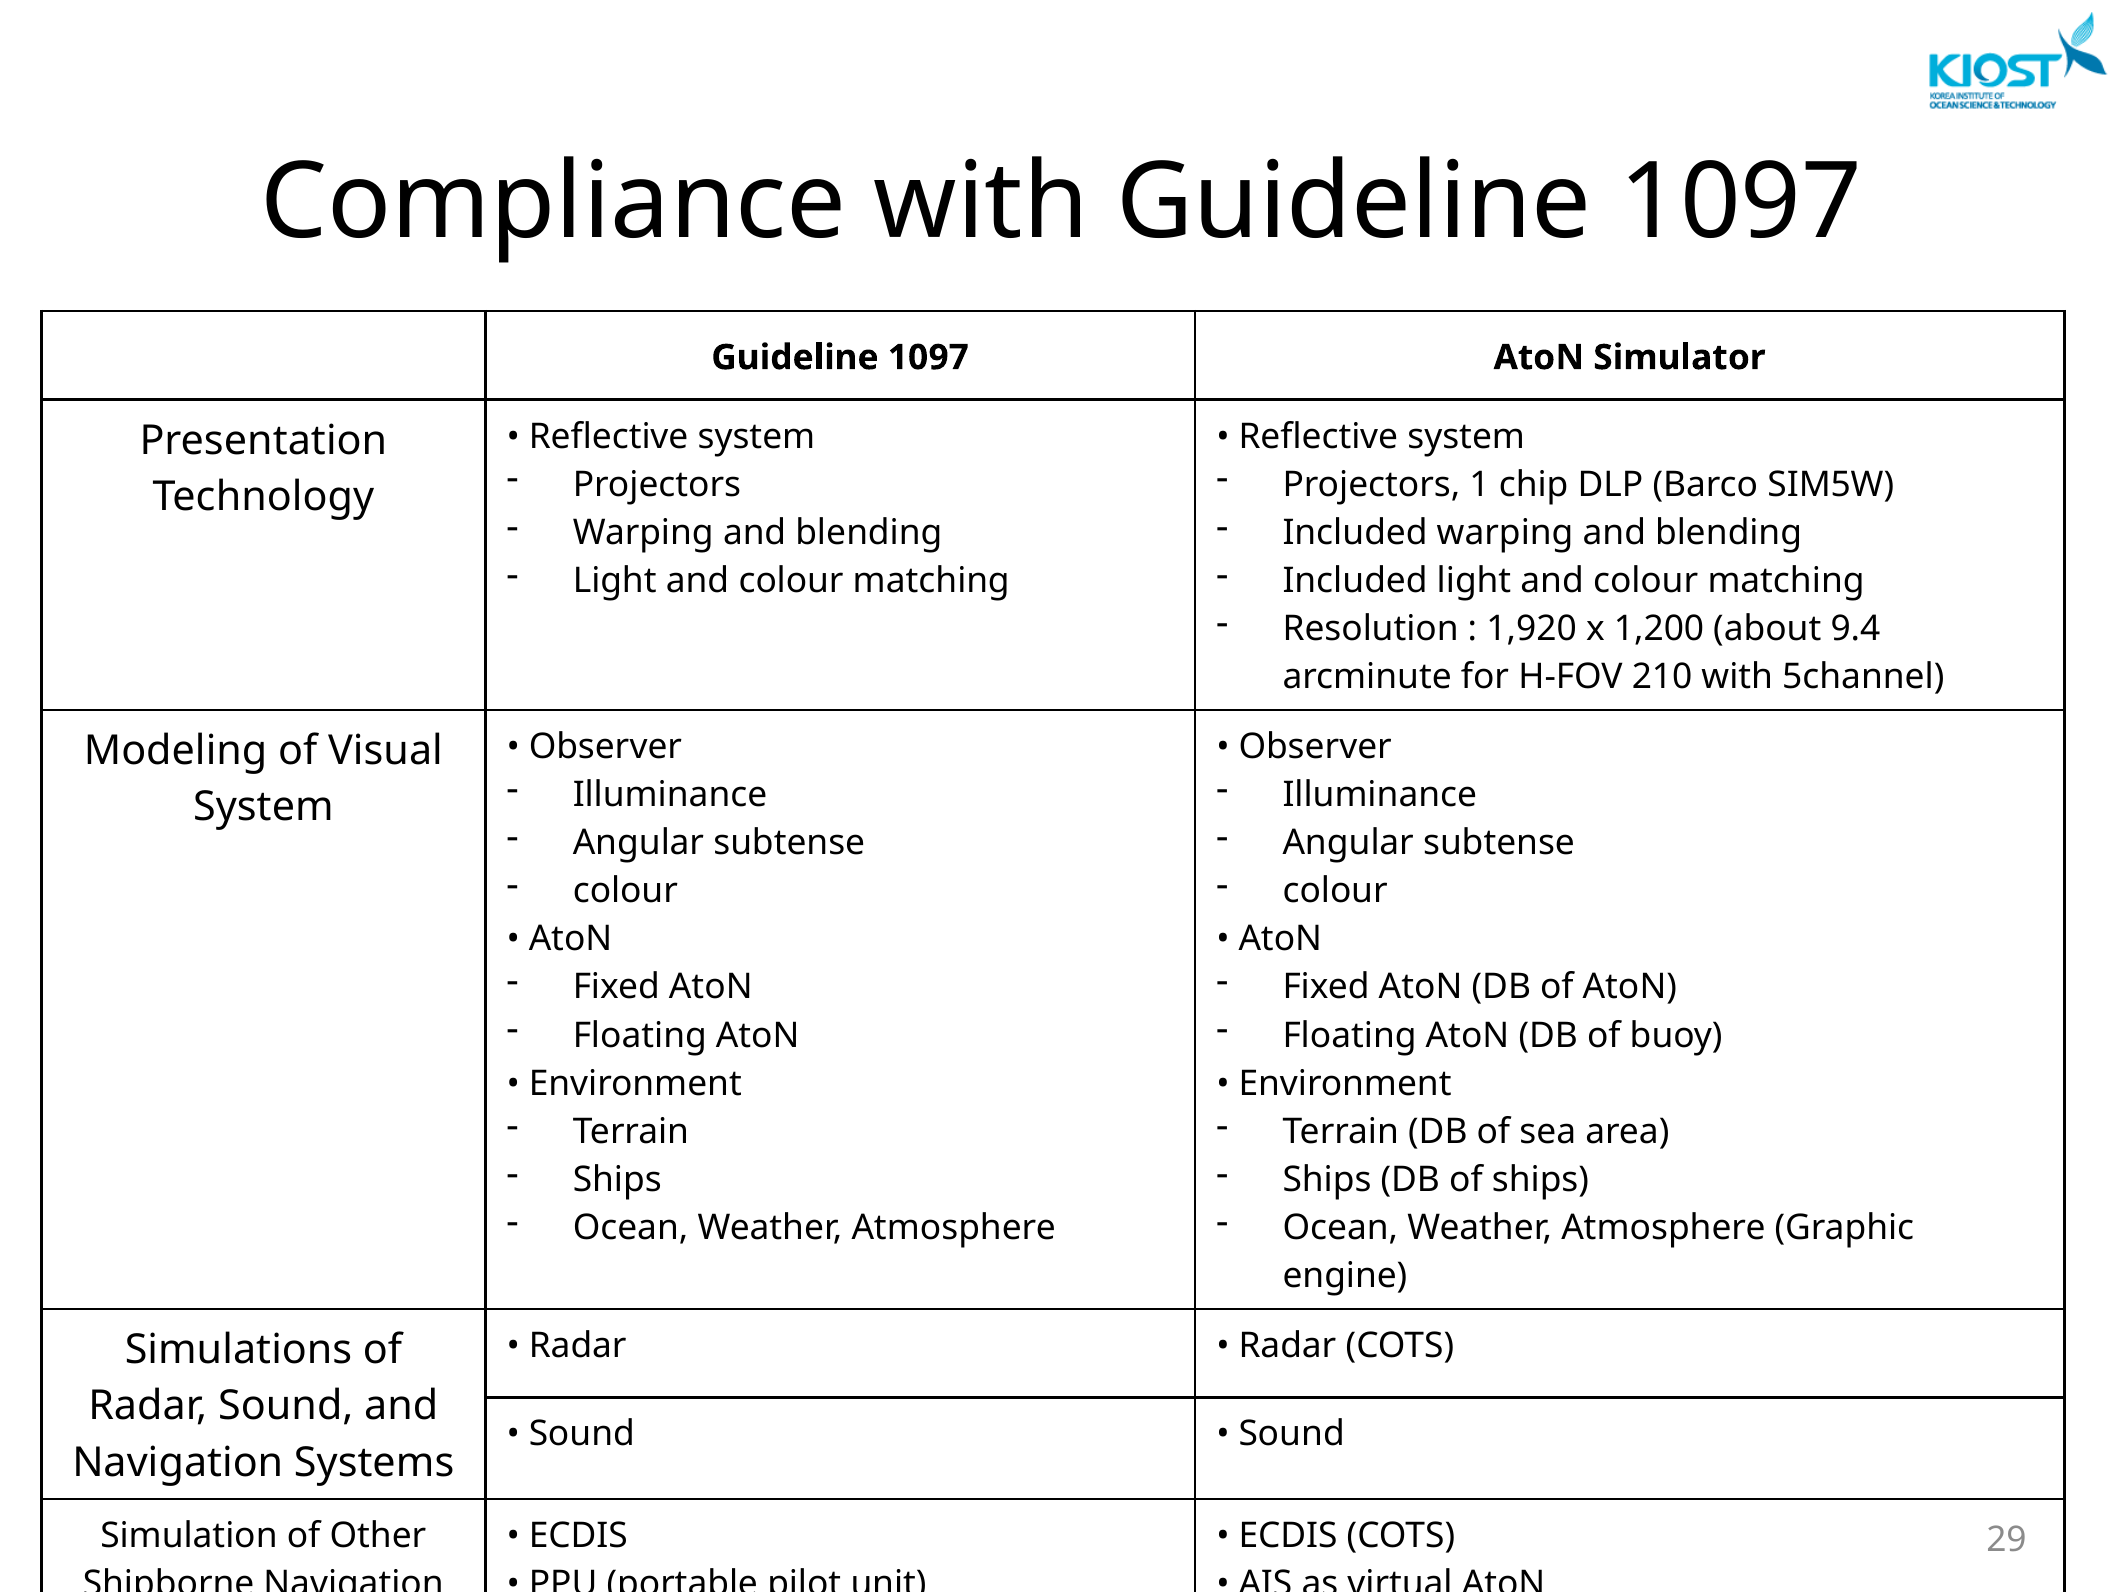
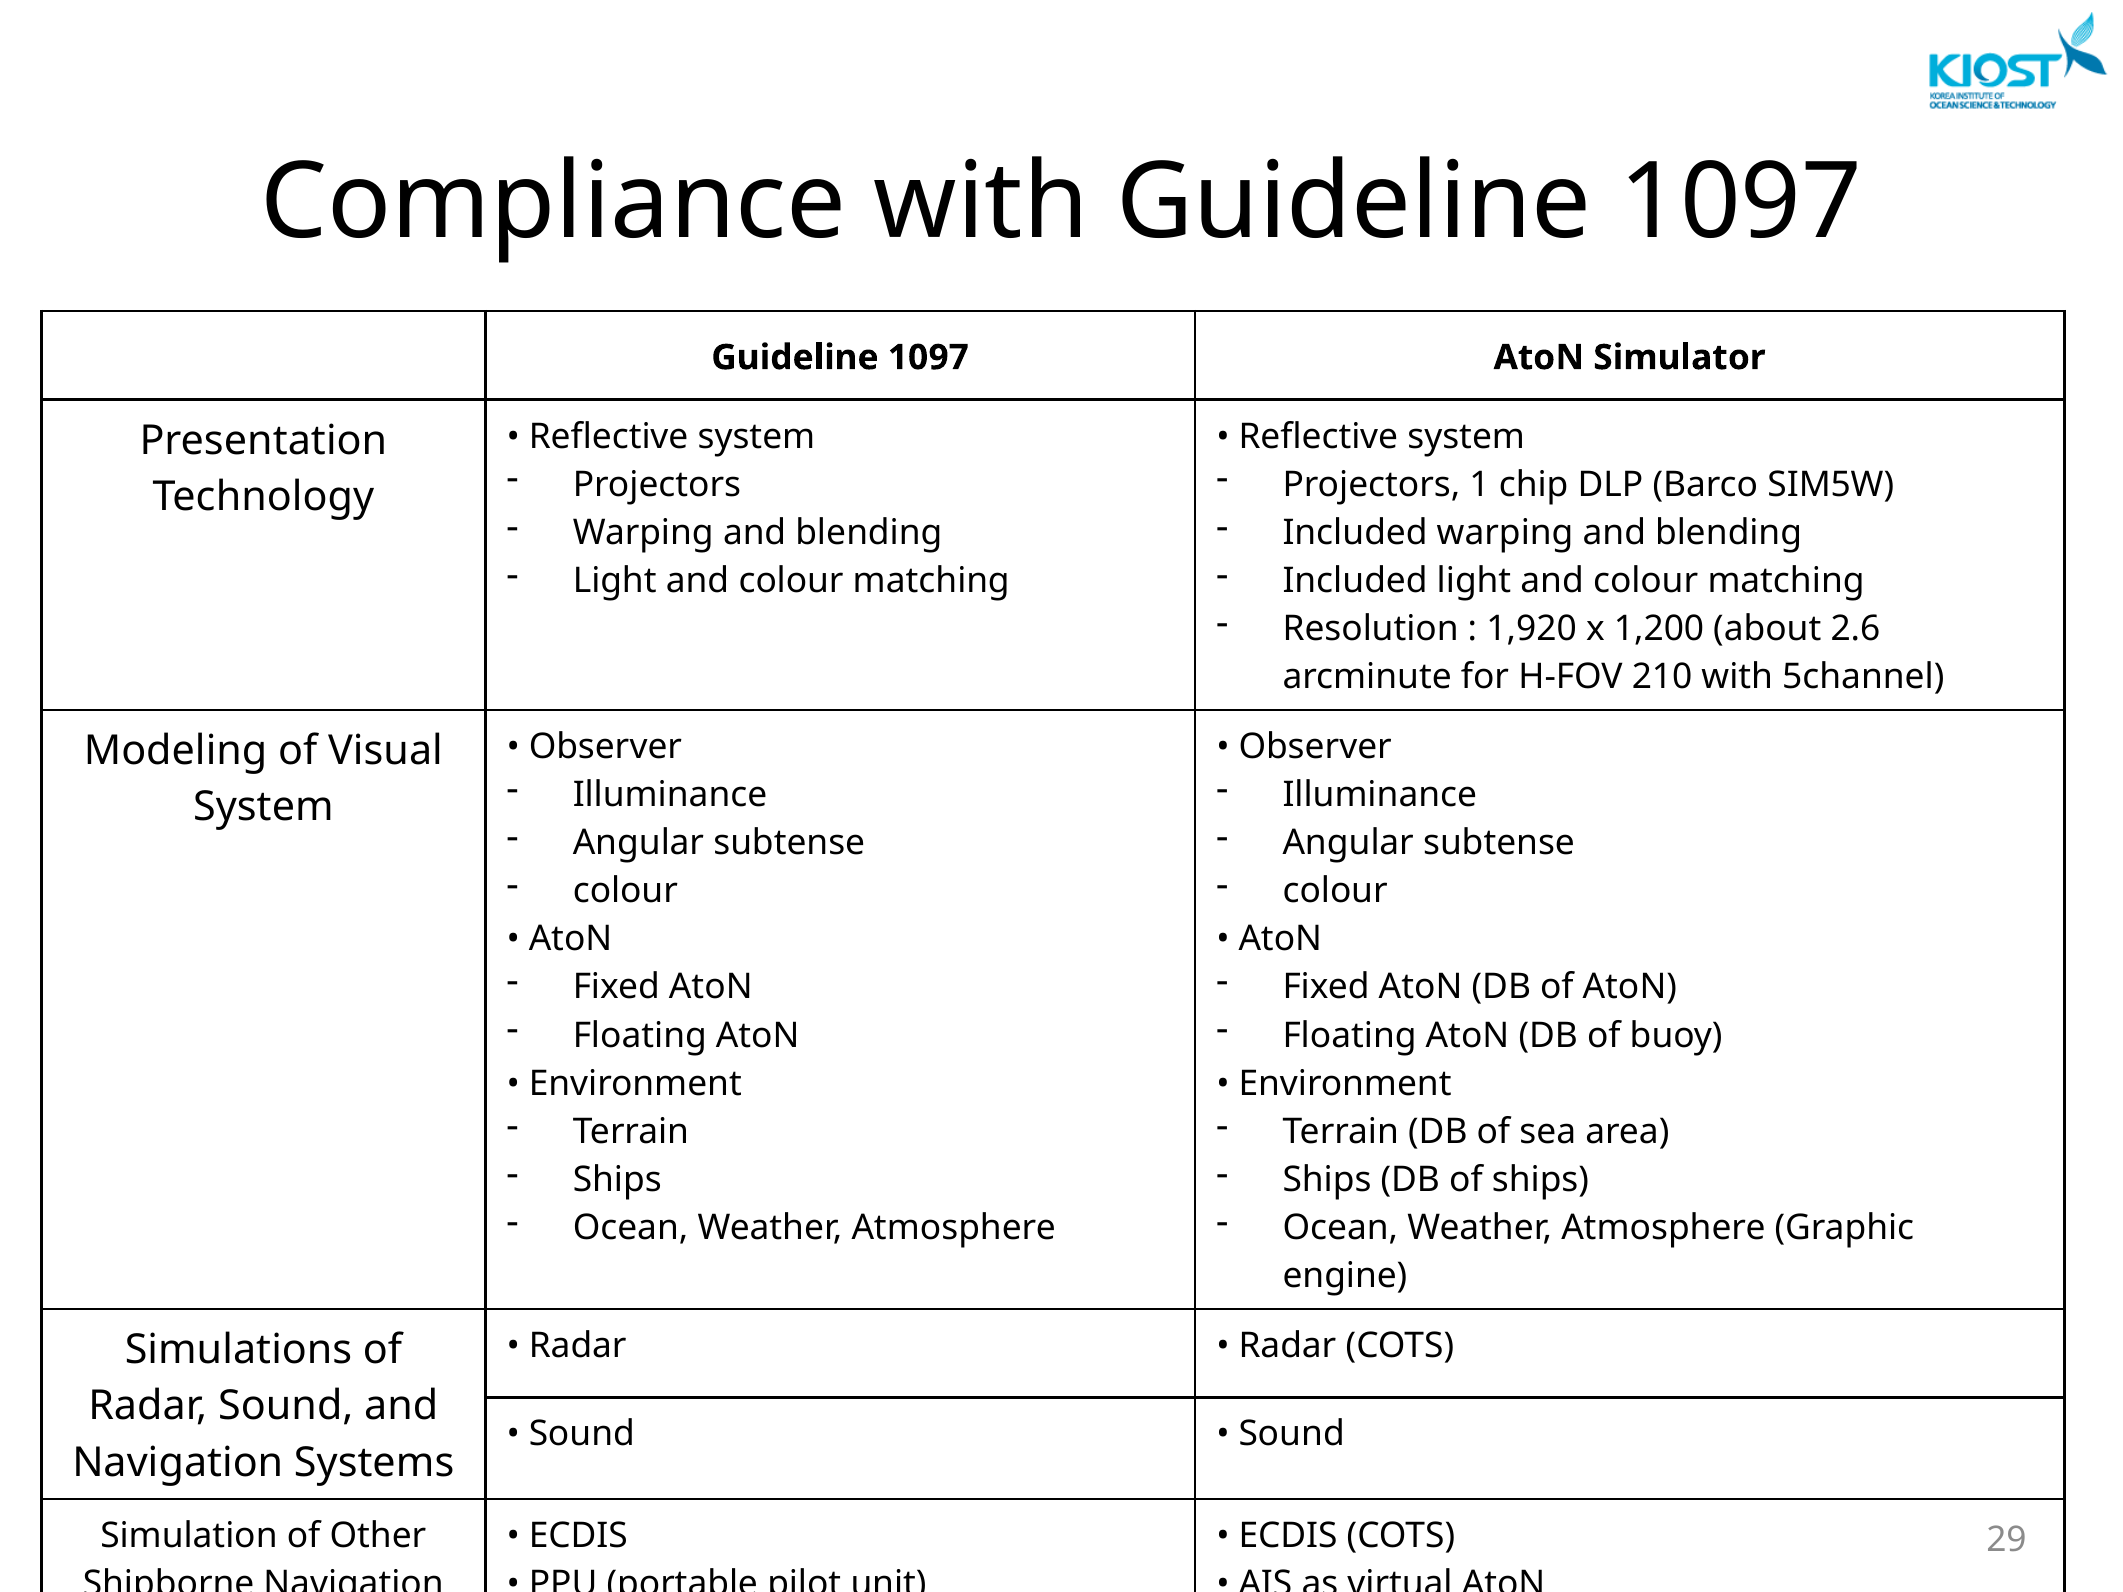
9.4: 9.4 -> 2.6
